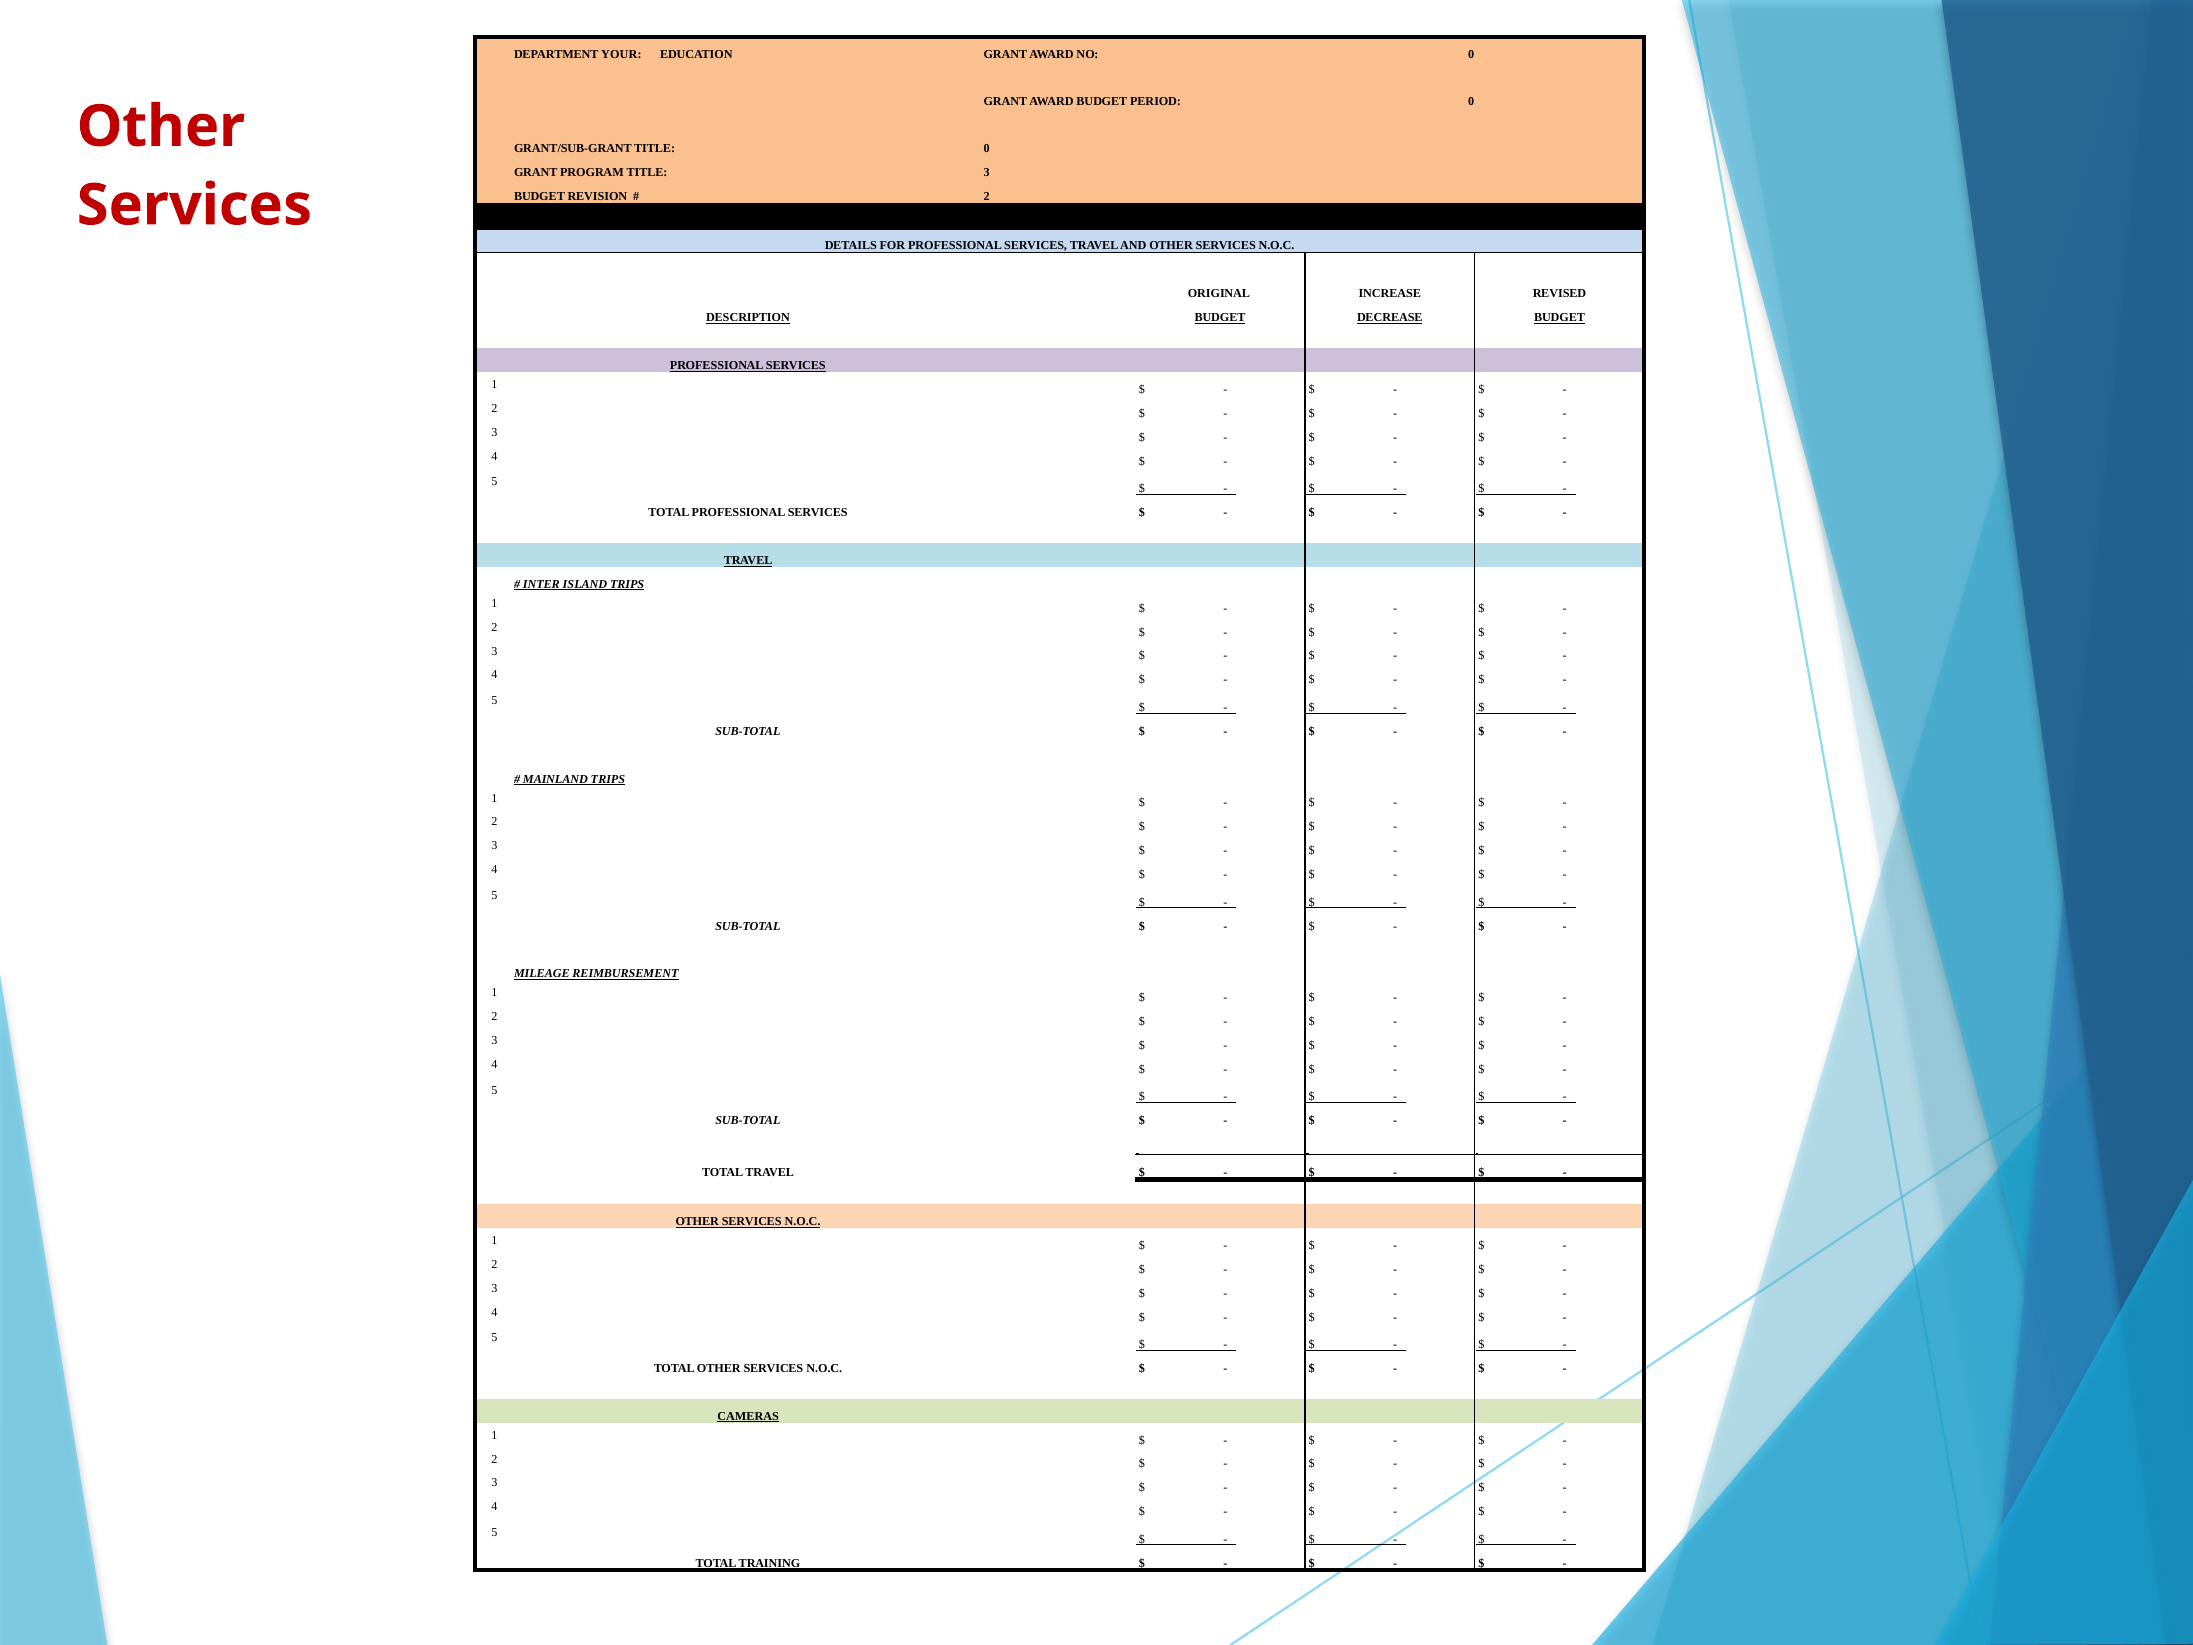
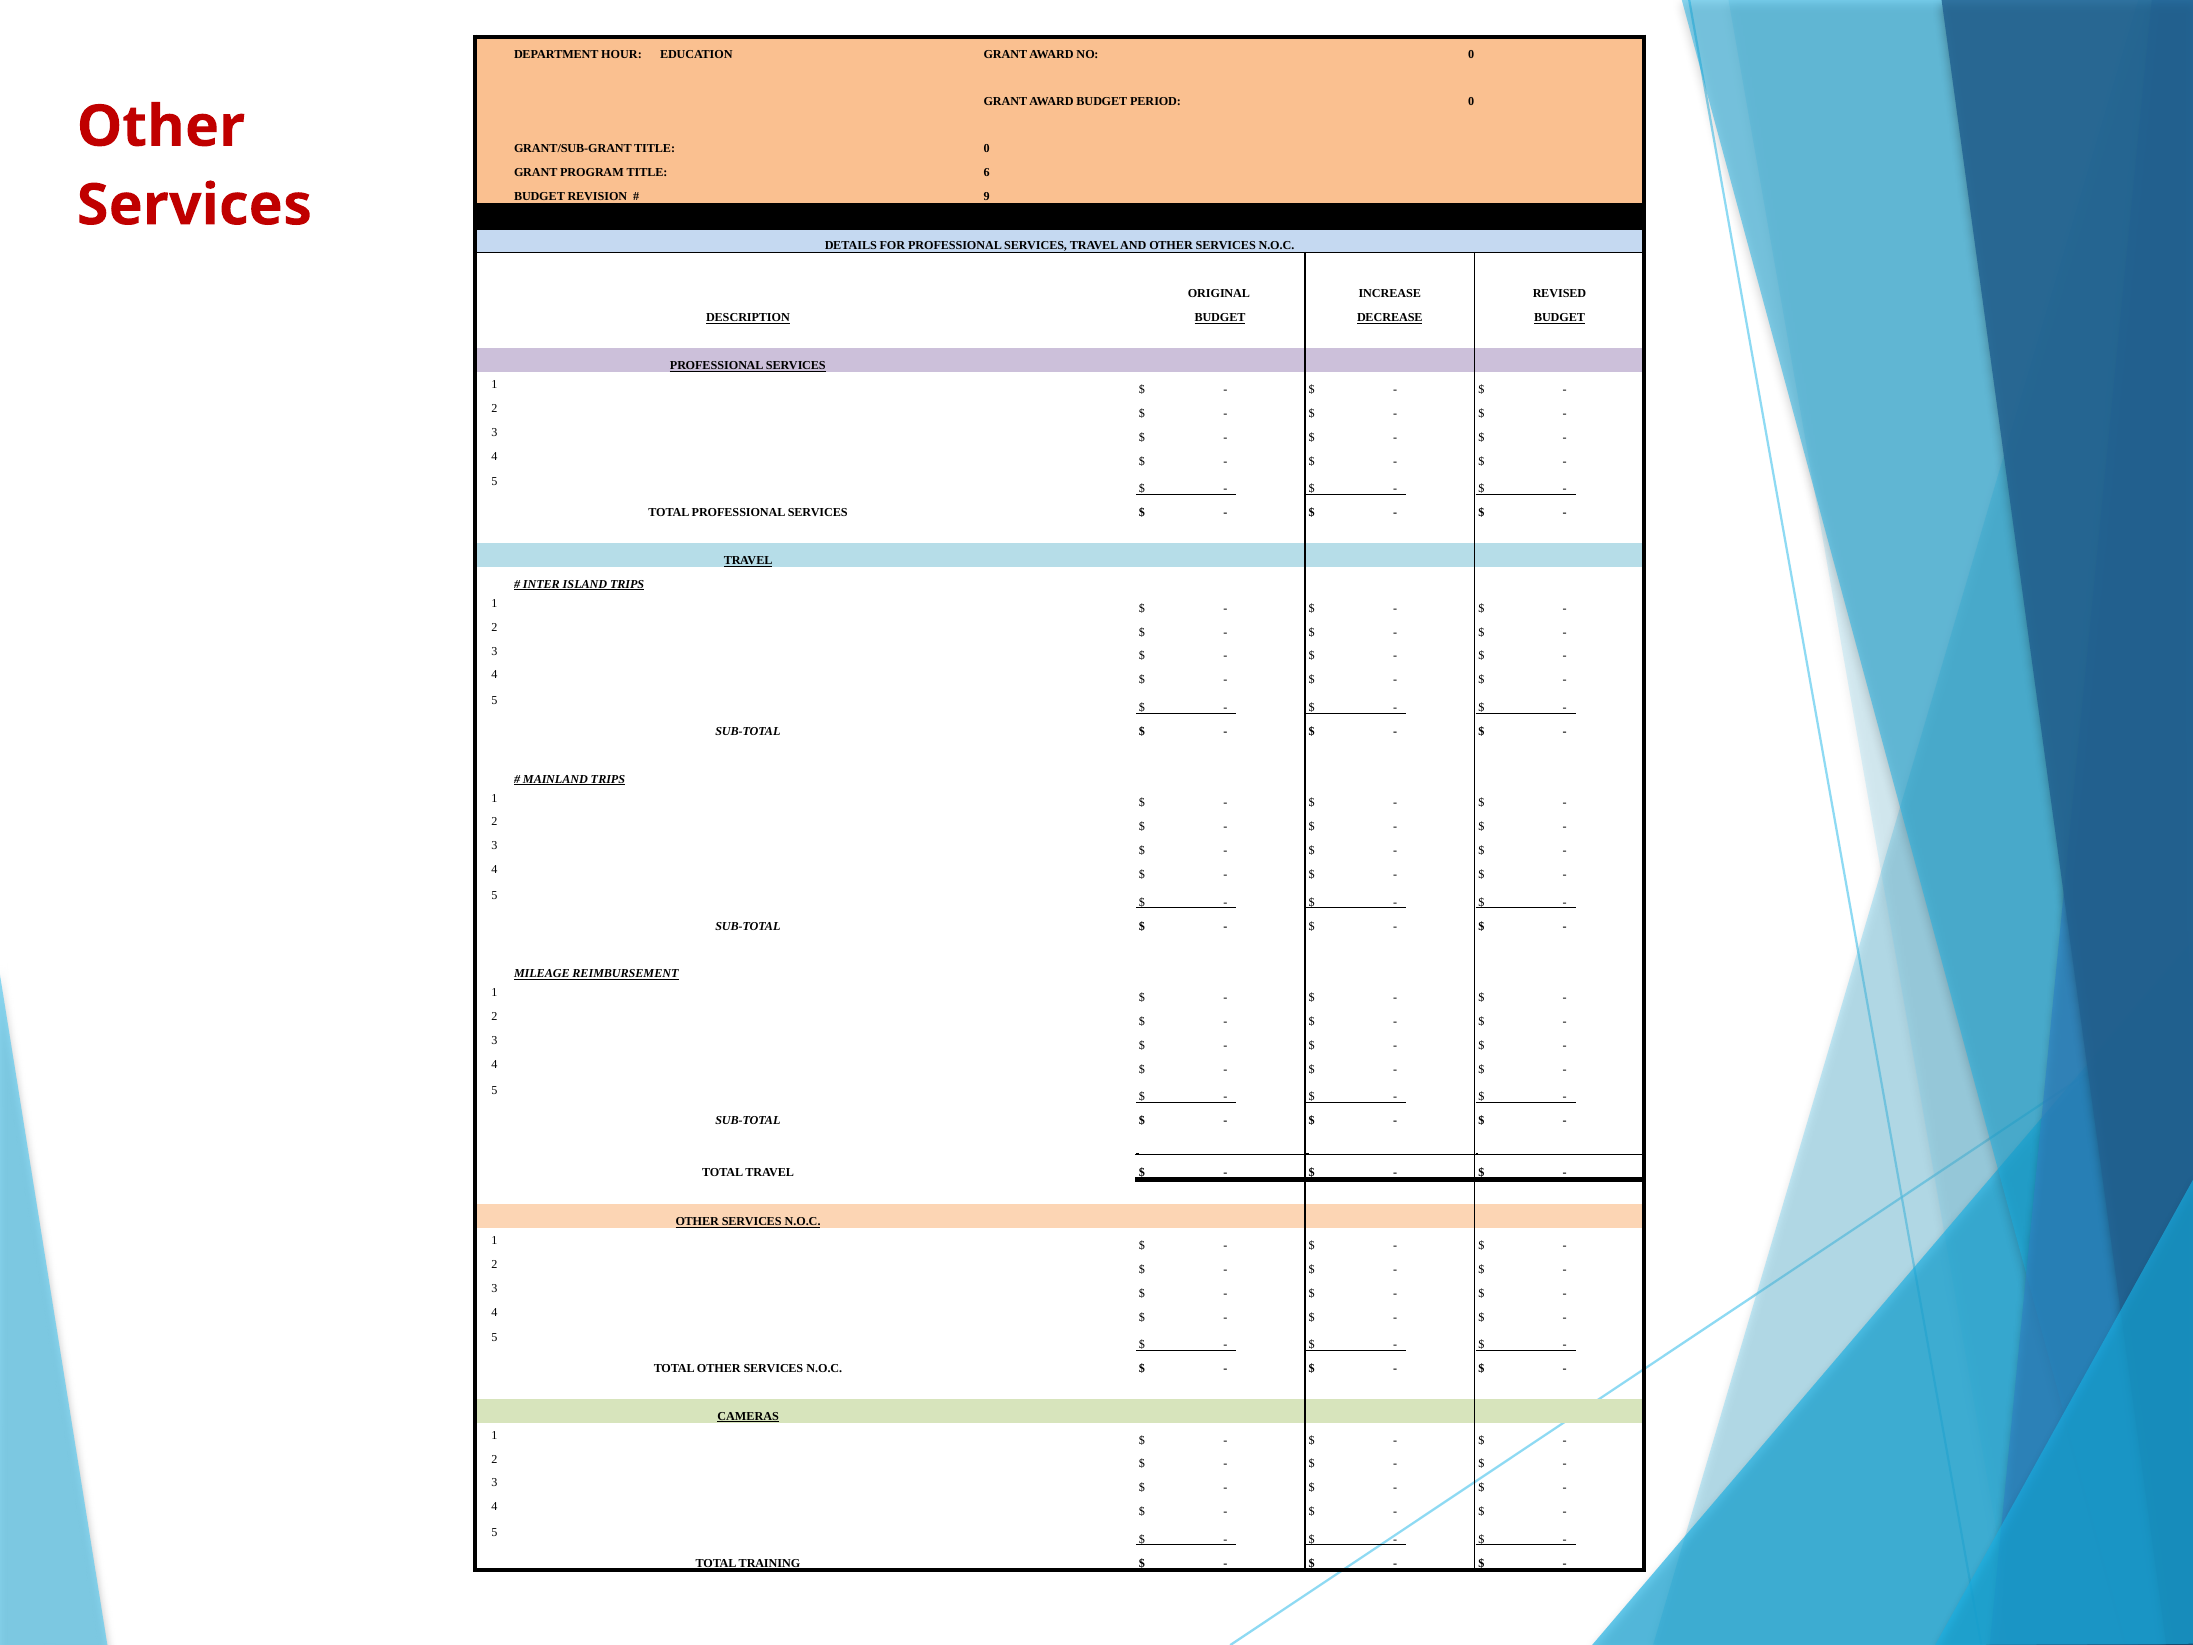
YOUR: YOUR -> HOUR
TITLE 3: 3 -> 6
2 at (987, 197): 2 -> 9
